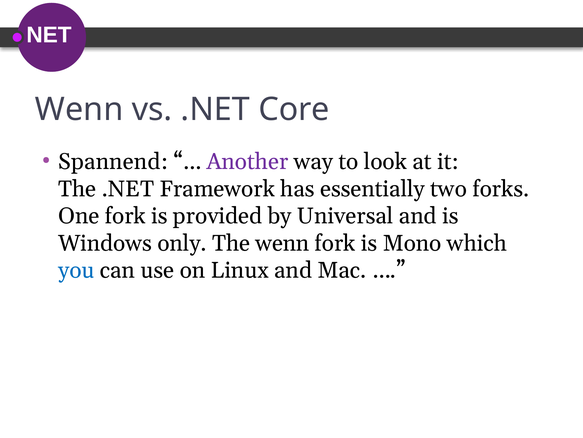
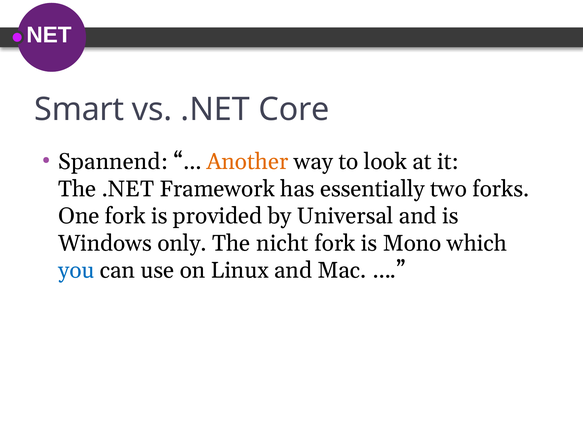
Wenn at (79, 109): Wenn -> Smart
Another colour: purple -> orange
The wenn: wenn -> nicht
